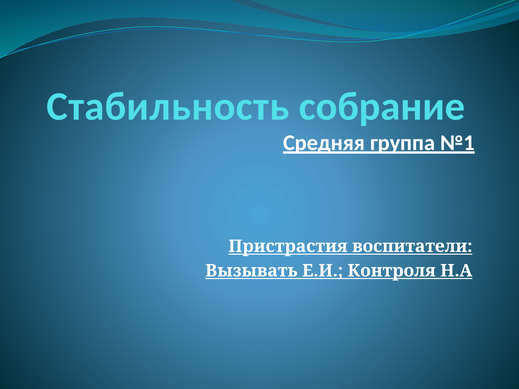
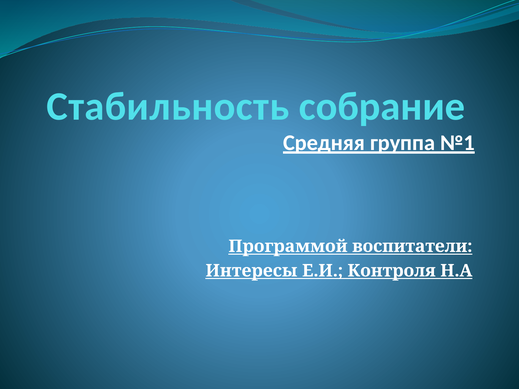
Пристрастия: Пристрастия -> Программой
Вызывать: Вызывать -> Интересы
